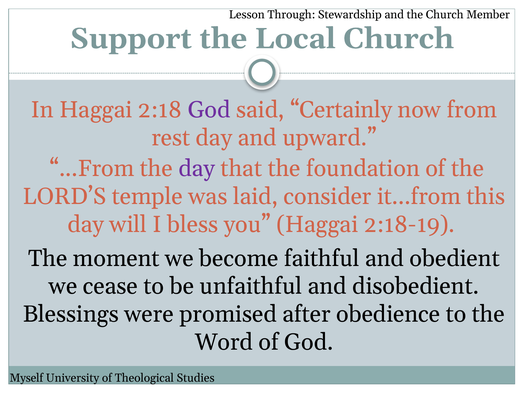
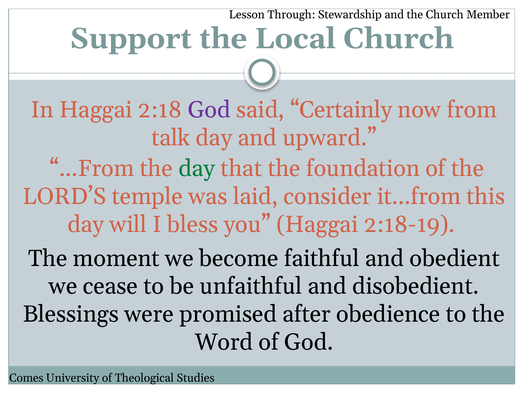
rest: rest -> talk
day at (197, 168) colour: purple -> green
Myself: Myself -> Comes
